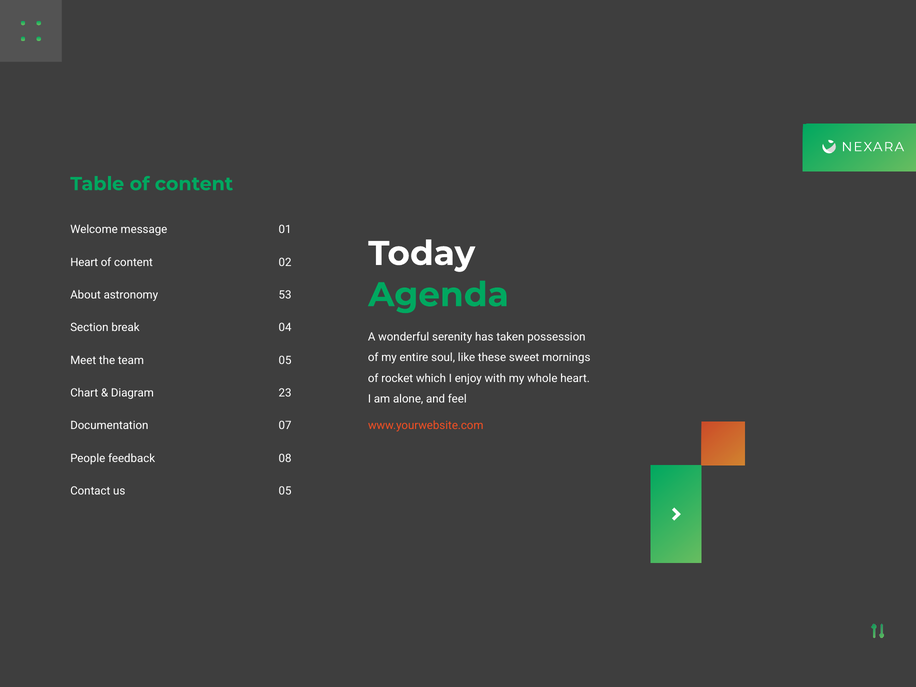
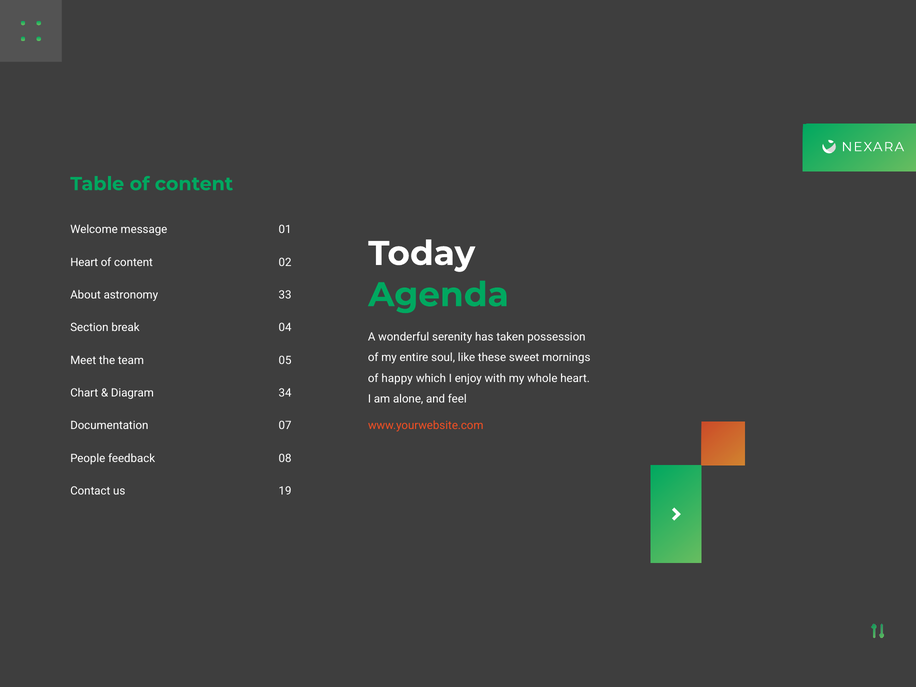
53: 53 -> 33
rocket: rocket -> happy
23: 23 -> 34
us 05: 05 -> 19
